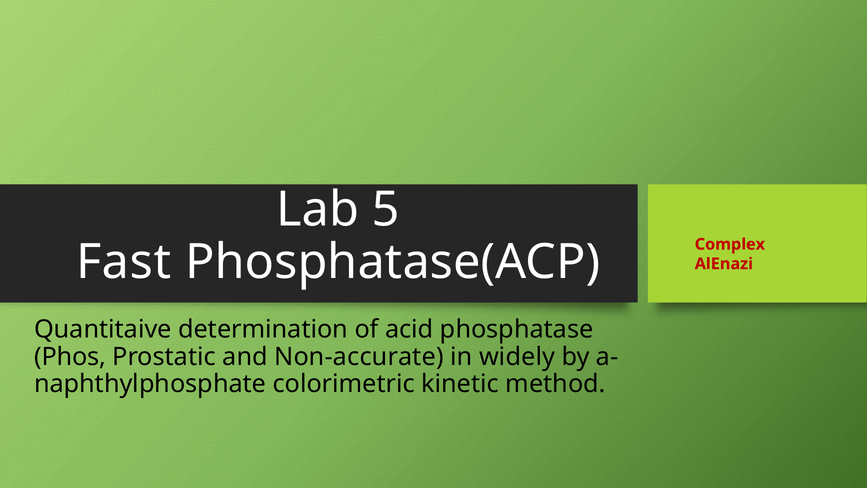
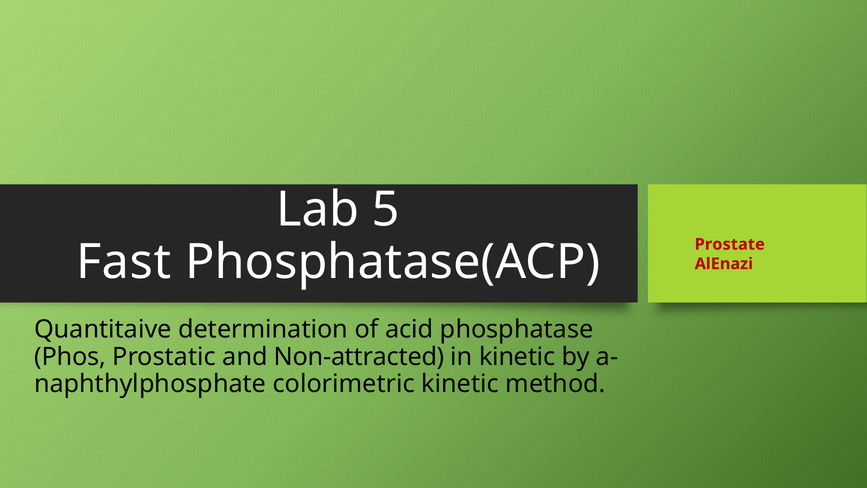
Complex: Complex -> Prostate
Non-accurate: Non-accurate -> Non-attracted
in widely: widely -> kinetic
